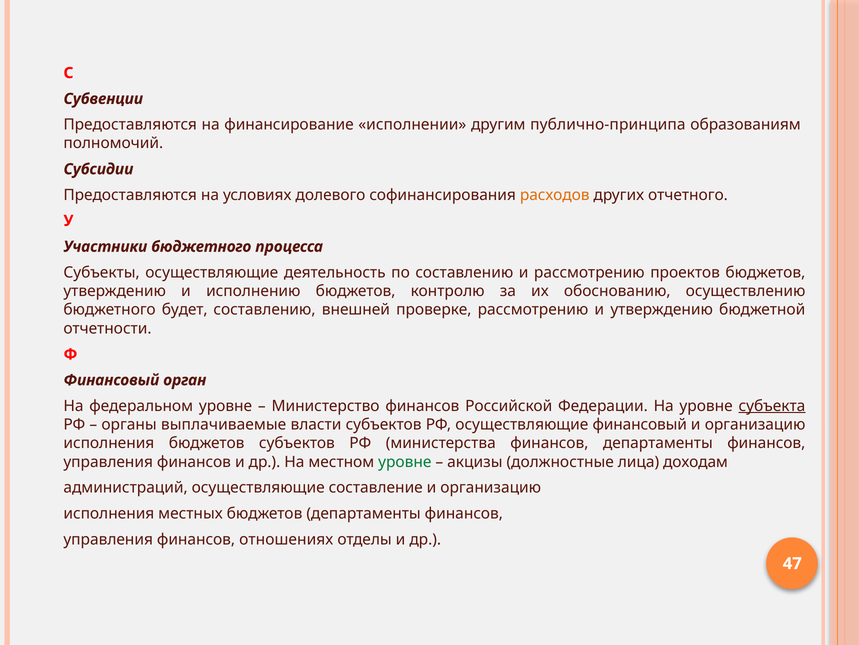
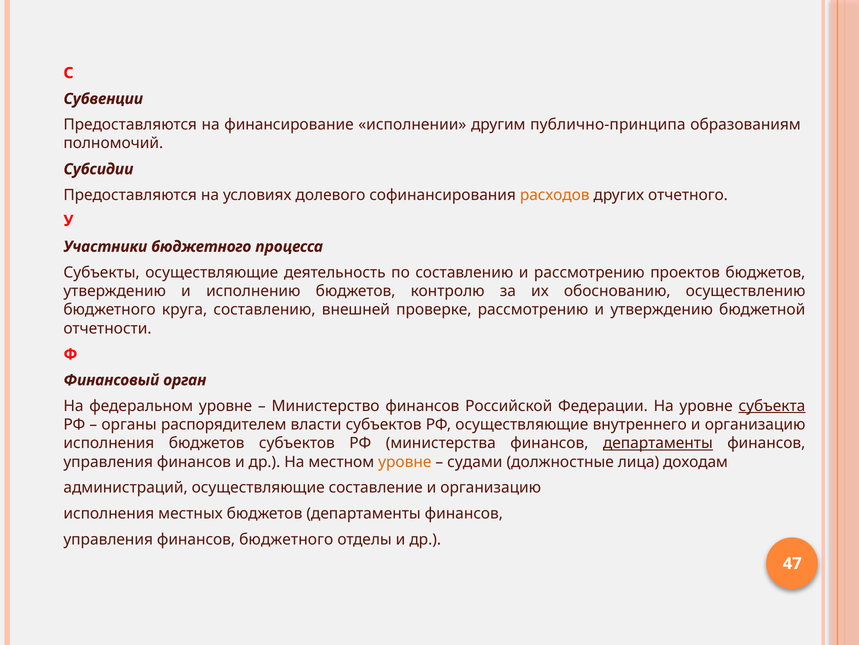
будет: будет -> круга
выплачиваемые: выплачиваемые -> распорядителем
осуществляющие финансовый: финансовый -> внутреннего
департаменты at (658, 443) underline: none -> present
уровне at (405, 461) colour: green -> orange
акцизы: акцизы -> судами
финансов отношениях: отношениях -> бюджетного
